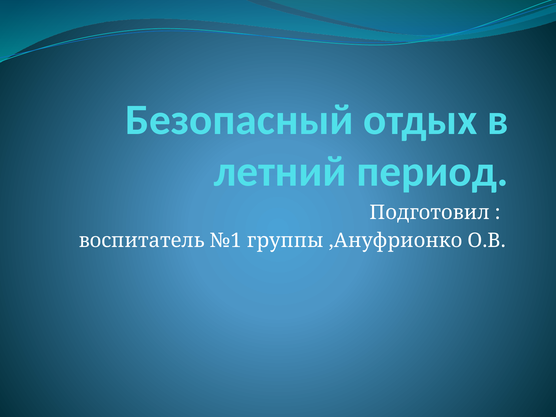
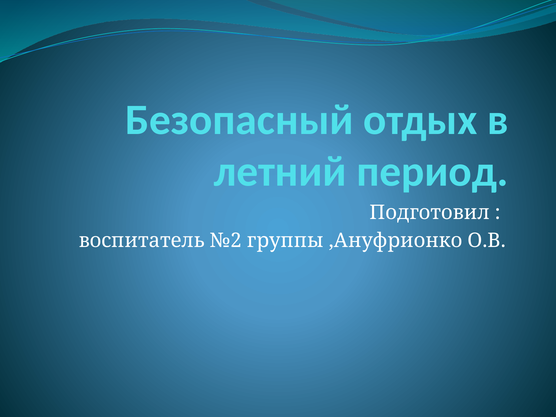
№1: №1 -> №2
